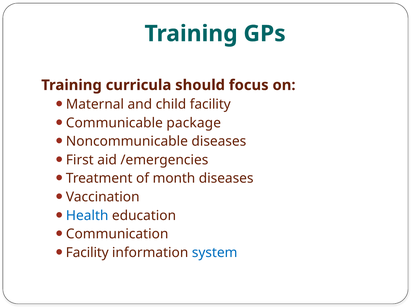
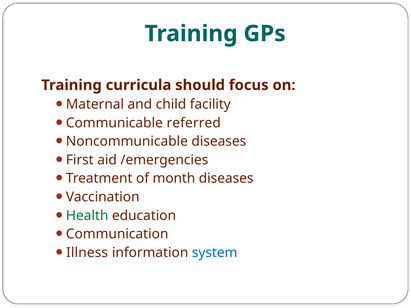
package: package -> referred
Health colour: blue -> green
Facility at (87, 253): Facility -> Illness
